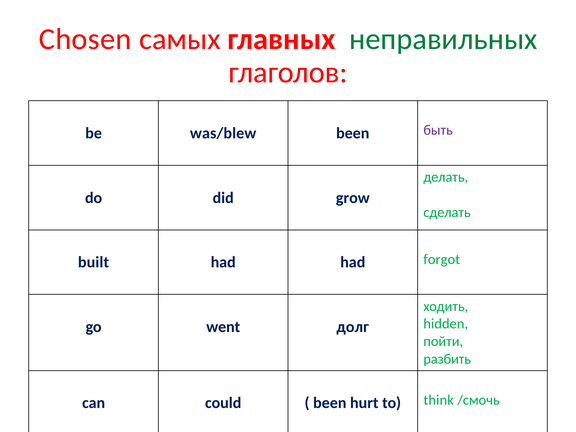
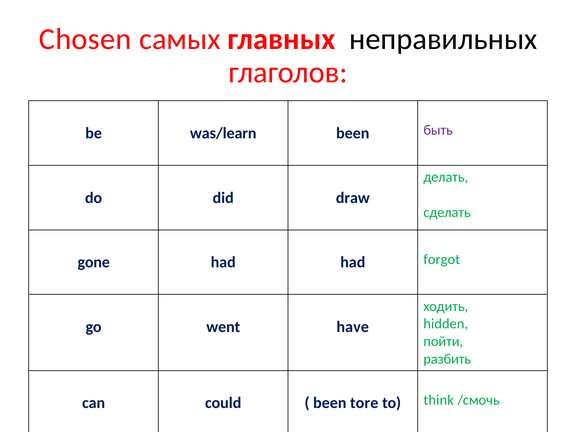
неправильных colour: green -> black
was/blew: was/blew -> was/learn
grow: grow -> draw
built: built -> gone
долг: долг -> have
hurt: hurt -> tore
